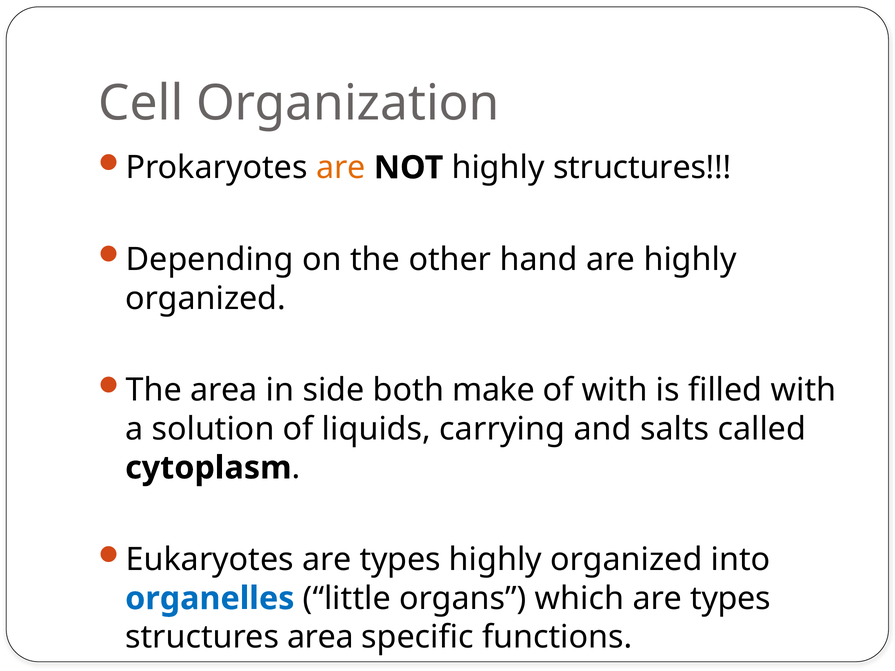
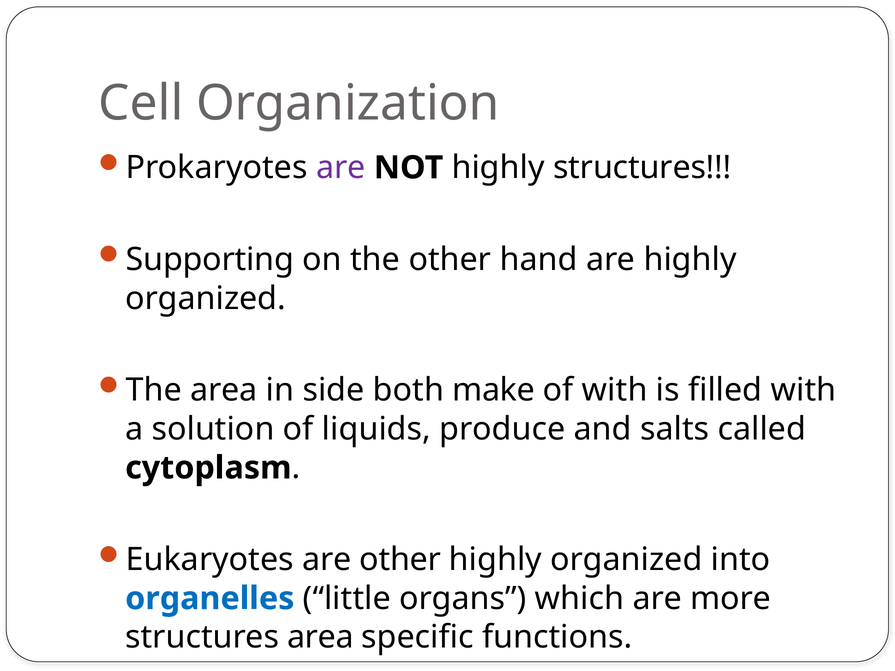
are at (341, 168) colour: orange -> purple
Depending: Depending -> Supporting
carrying: carrying -> produce
Eukaryotes are types: types -> other
which are types: types -> more
